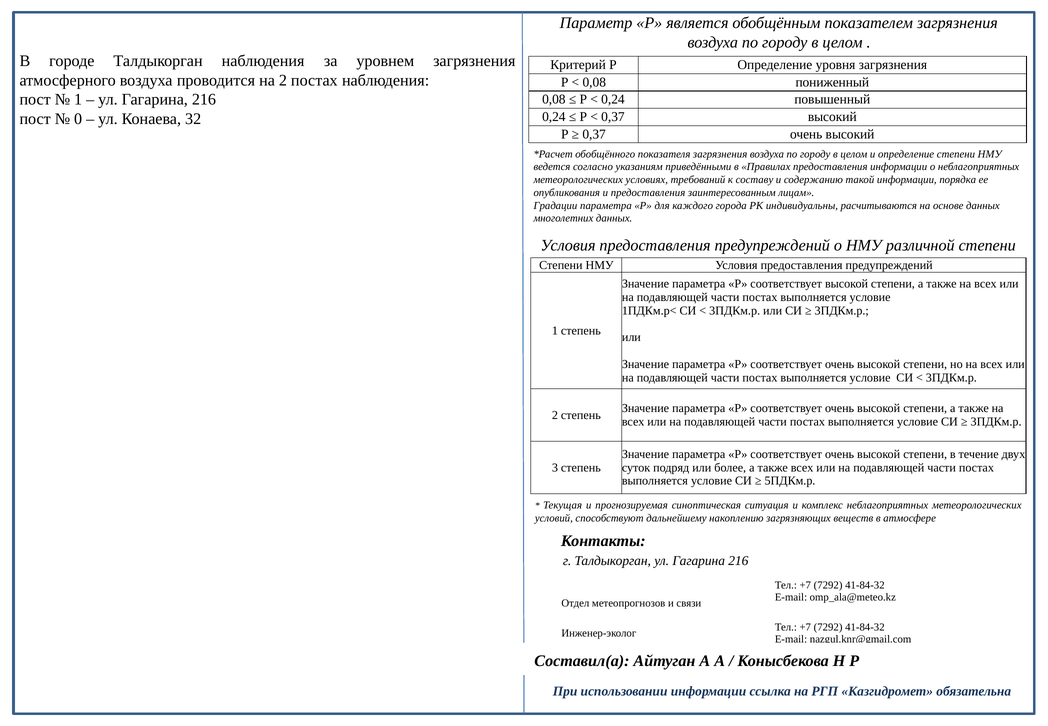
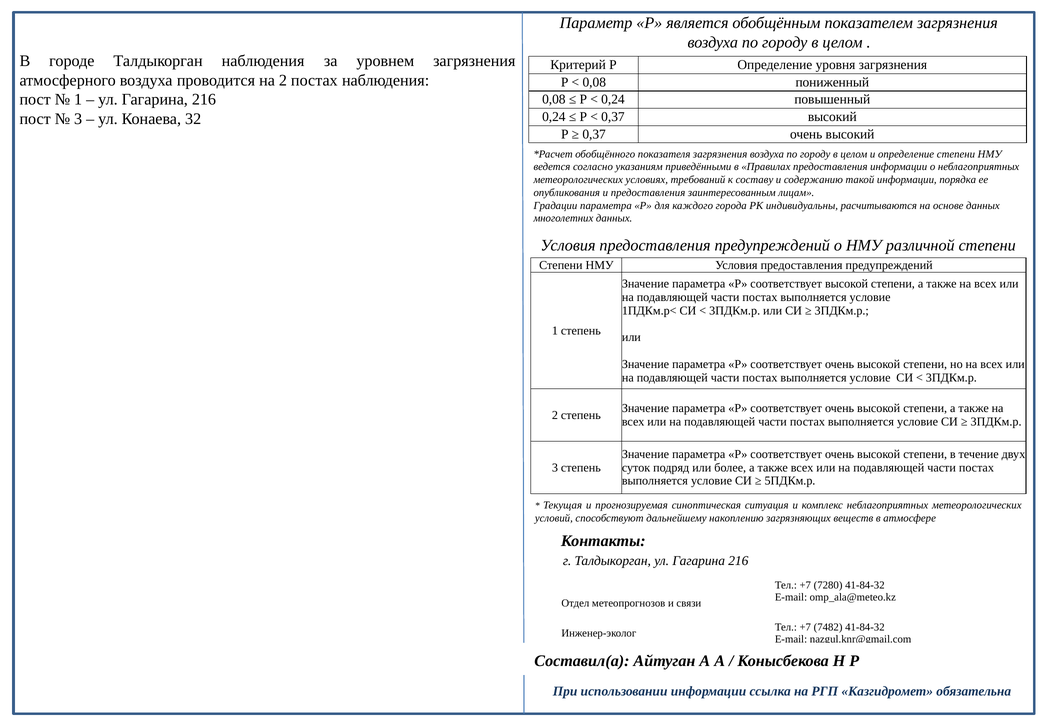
0 at (78, 119): 0 -> 3
7292 at (828, 585): 7292 -> 7280
7292 at (828, 627): 7292 -> 7482
